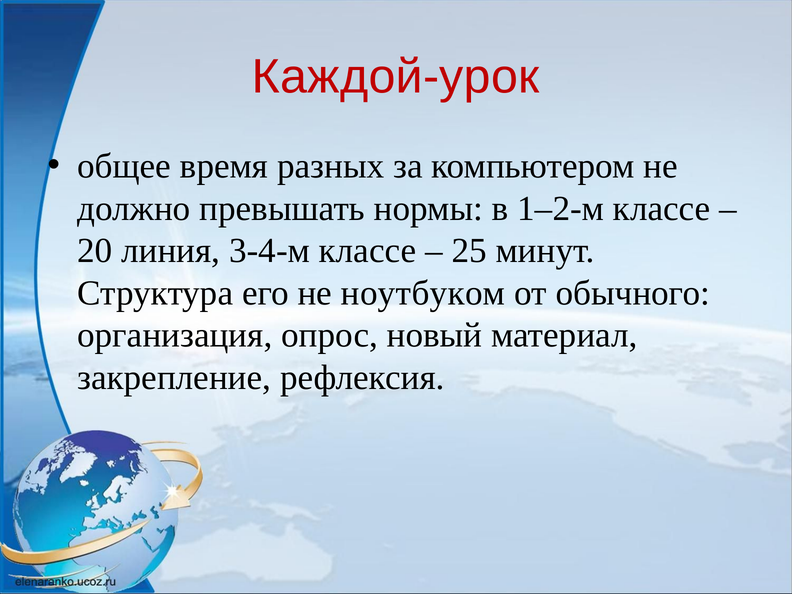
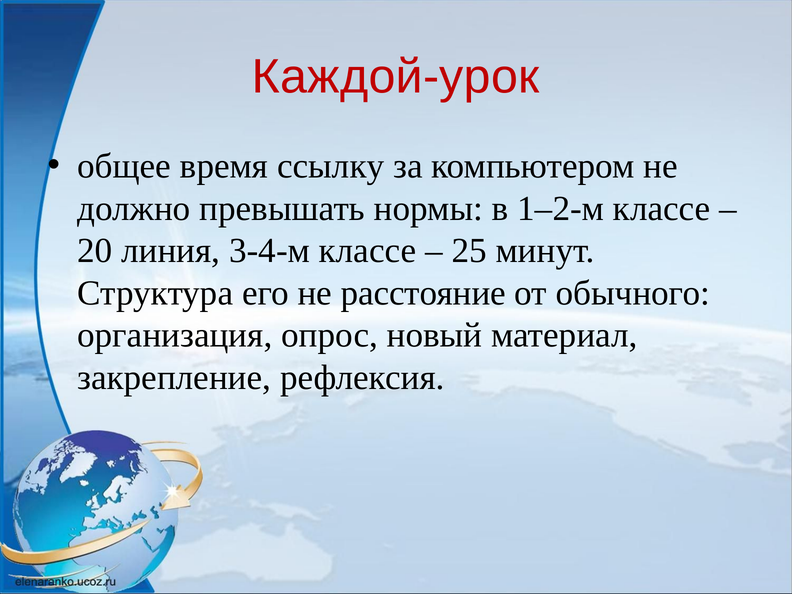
разных: разных -> ссылку
ноутбуком: ноутбуком -> расстояние
